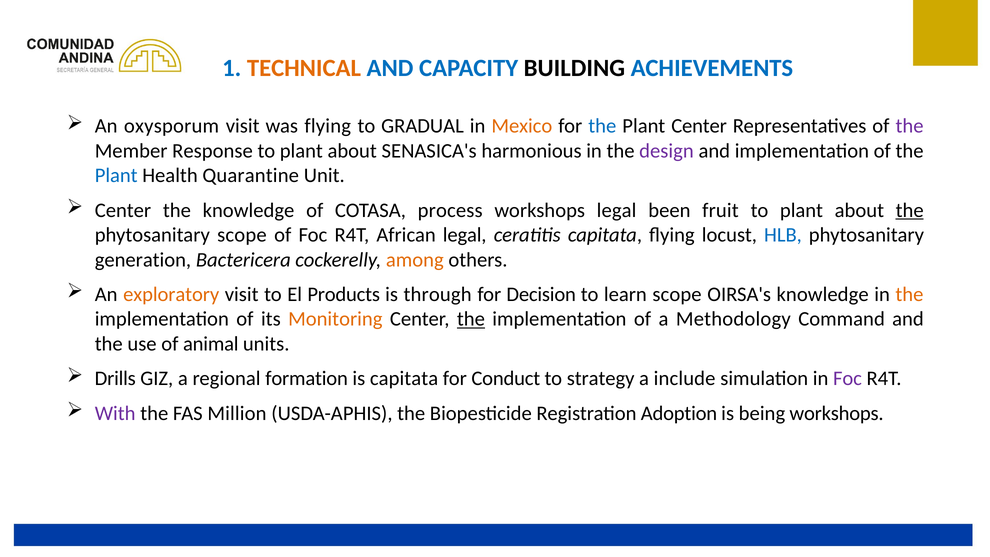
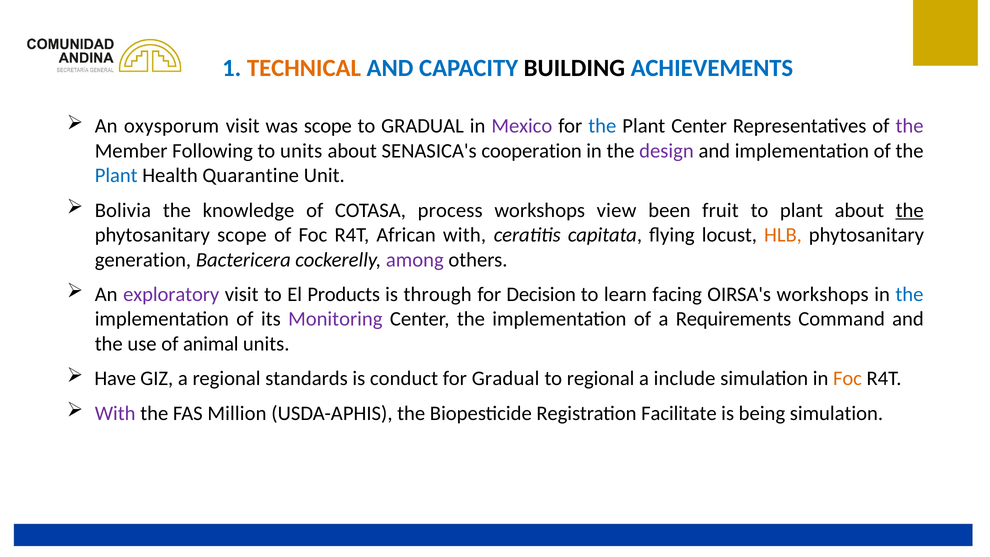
was flying: flying -> scope
Mexico colour: orange -> purple
Response: Response -> Following
plant at (301, 151): plant -> units
harmonious: harmonious -> cooperation
Center at (123, 210): Center -> Bolivia
workshops legal: legal -> view
African legal: legal -> with
HLB colour: blue -> orange
among colour: orange -> purple
exploratory colour: orange -> purple
learn scope: scope -> facing
OIRSA's knowledge: knowledge -> workshops
the at (909, 294) colour: orange -> blue
Monitoring colour: orange -> purple
the at (471, 319) underline: present -> none
Methodology: Methodology -> Requirements
Drills: Drills -> Have
formation: formation -> standards
is capitata: capitata -> conduct
for Conduct: Conduct -> Gradual
to strategy: strategy -> regional
Foc at (848, 378) colour: purple -> orange
Adoption: Adoption -> Facilitate
being workshops: workshops -> simulation
